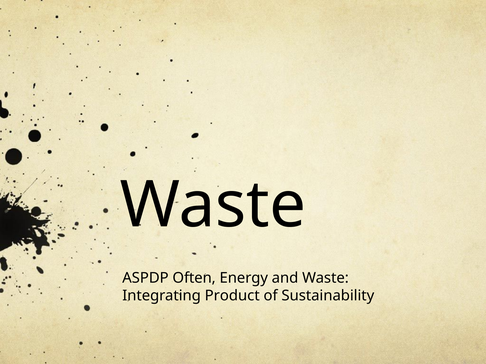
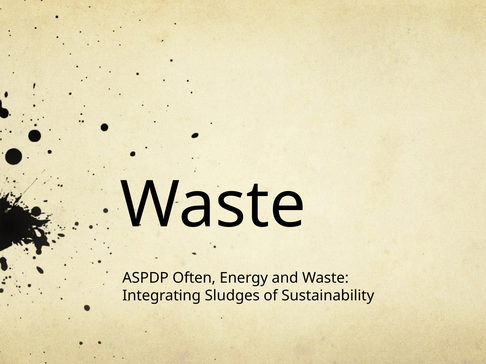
Product: Product -> Sludges
